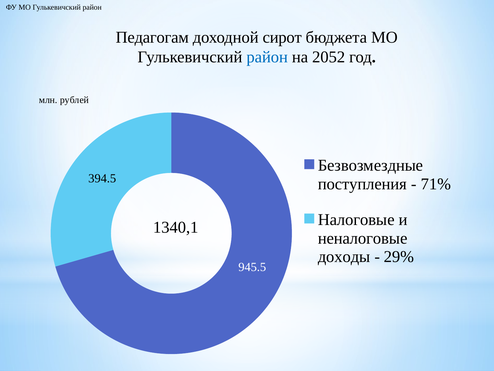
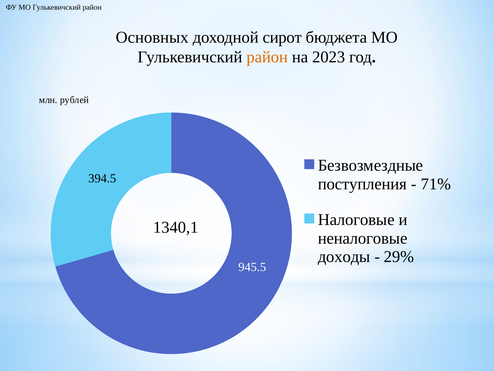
Педагогам: Педагогам -> Основных
район at (267, 57) colour: blue -> orange
2052: 2052 -> 2023
